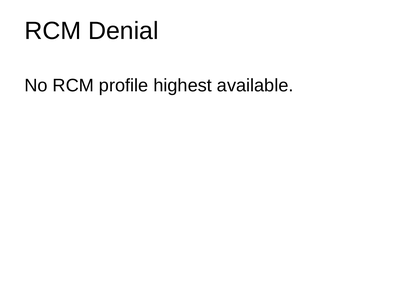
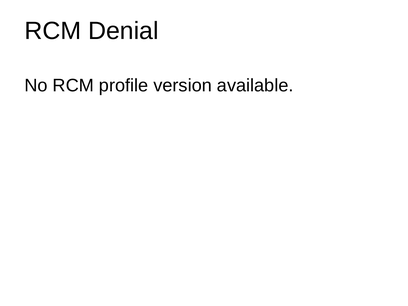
highest: highest -> version
